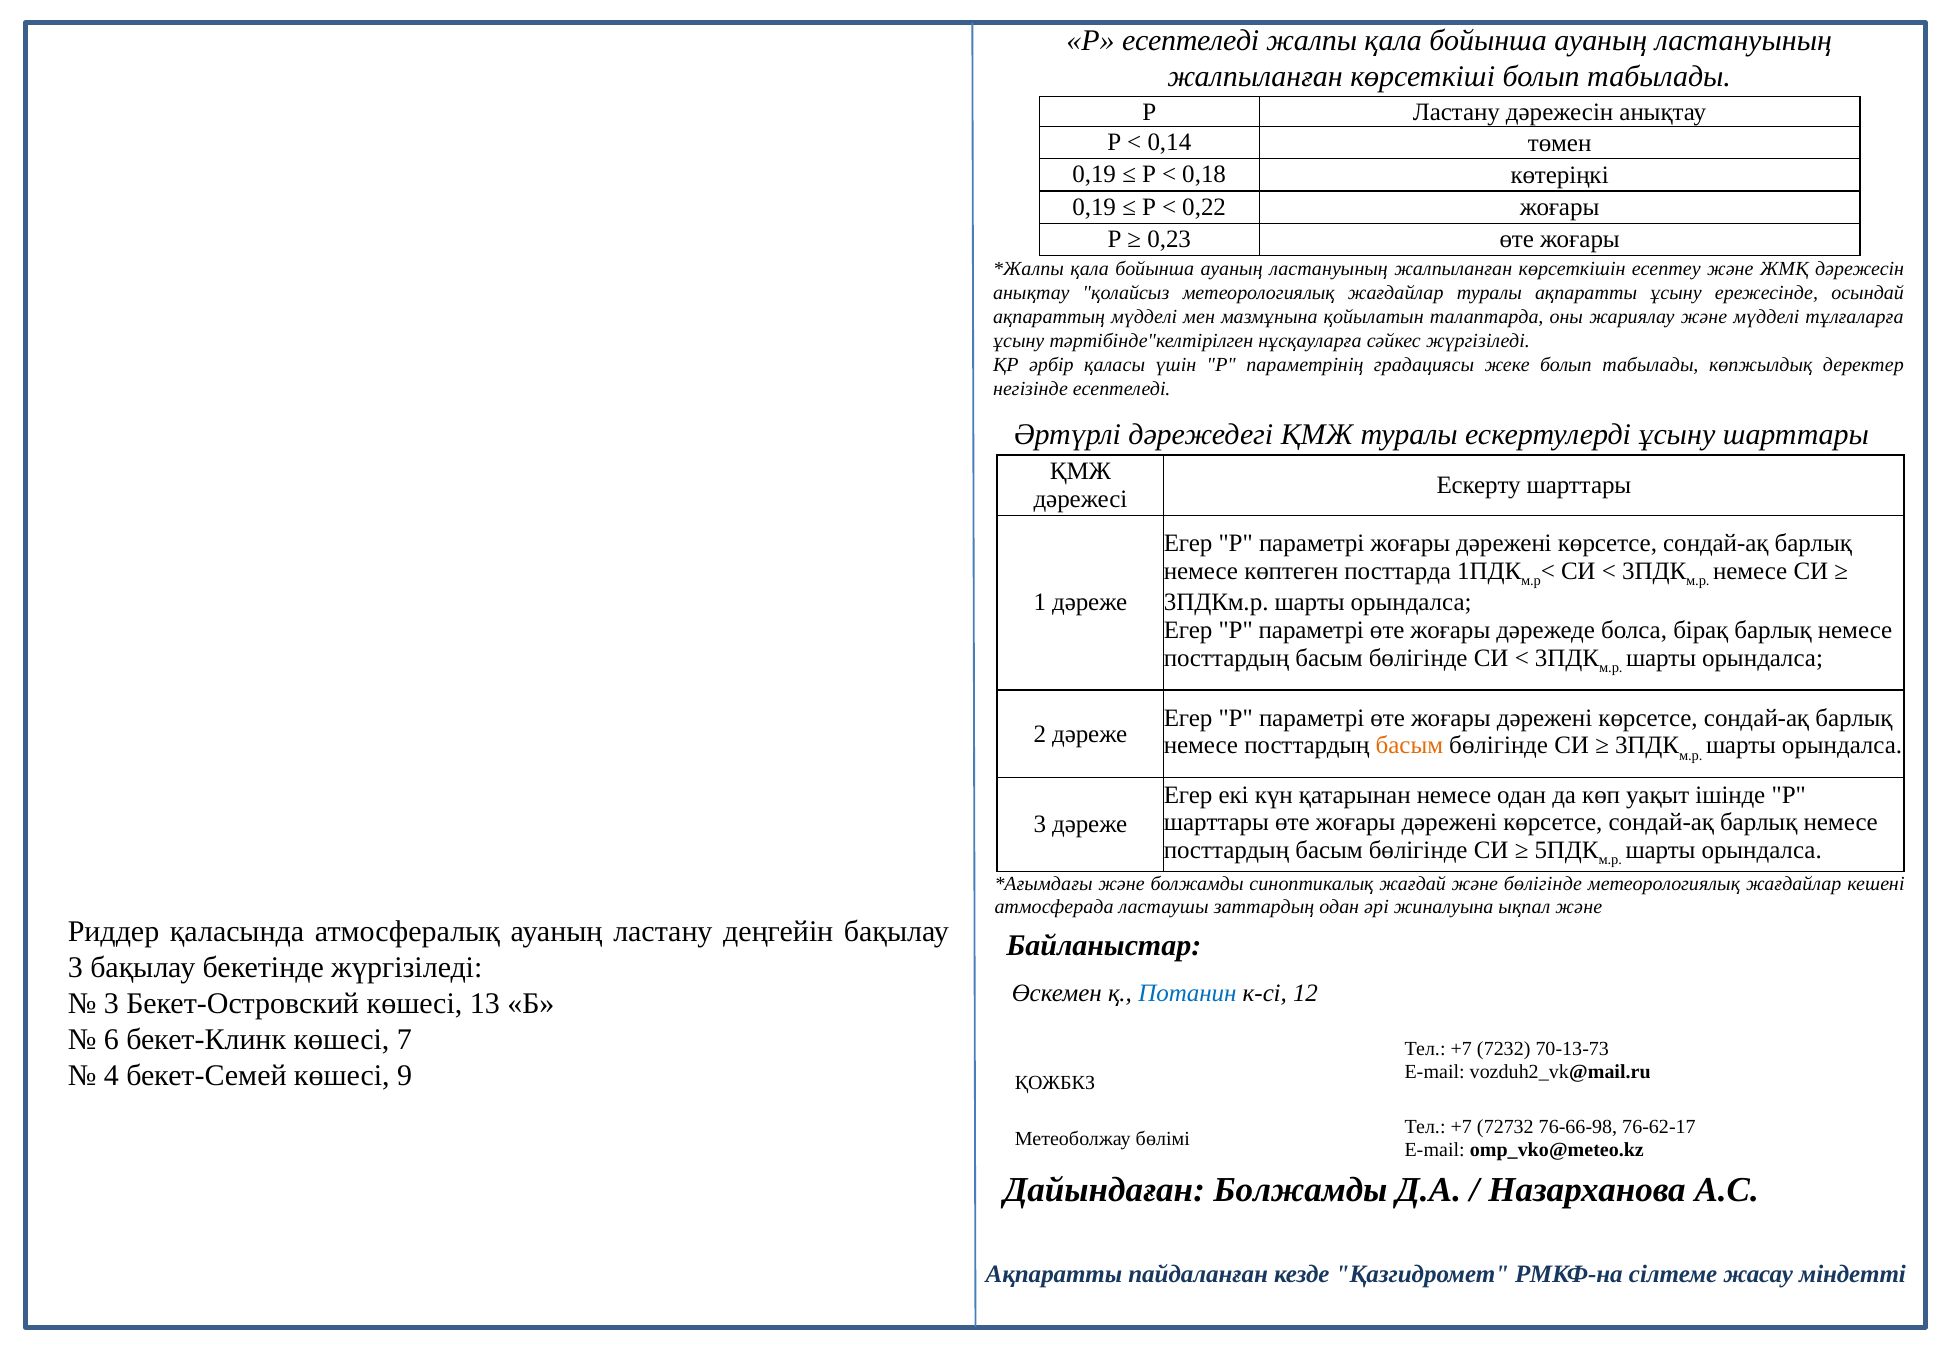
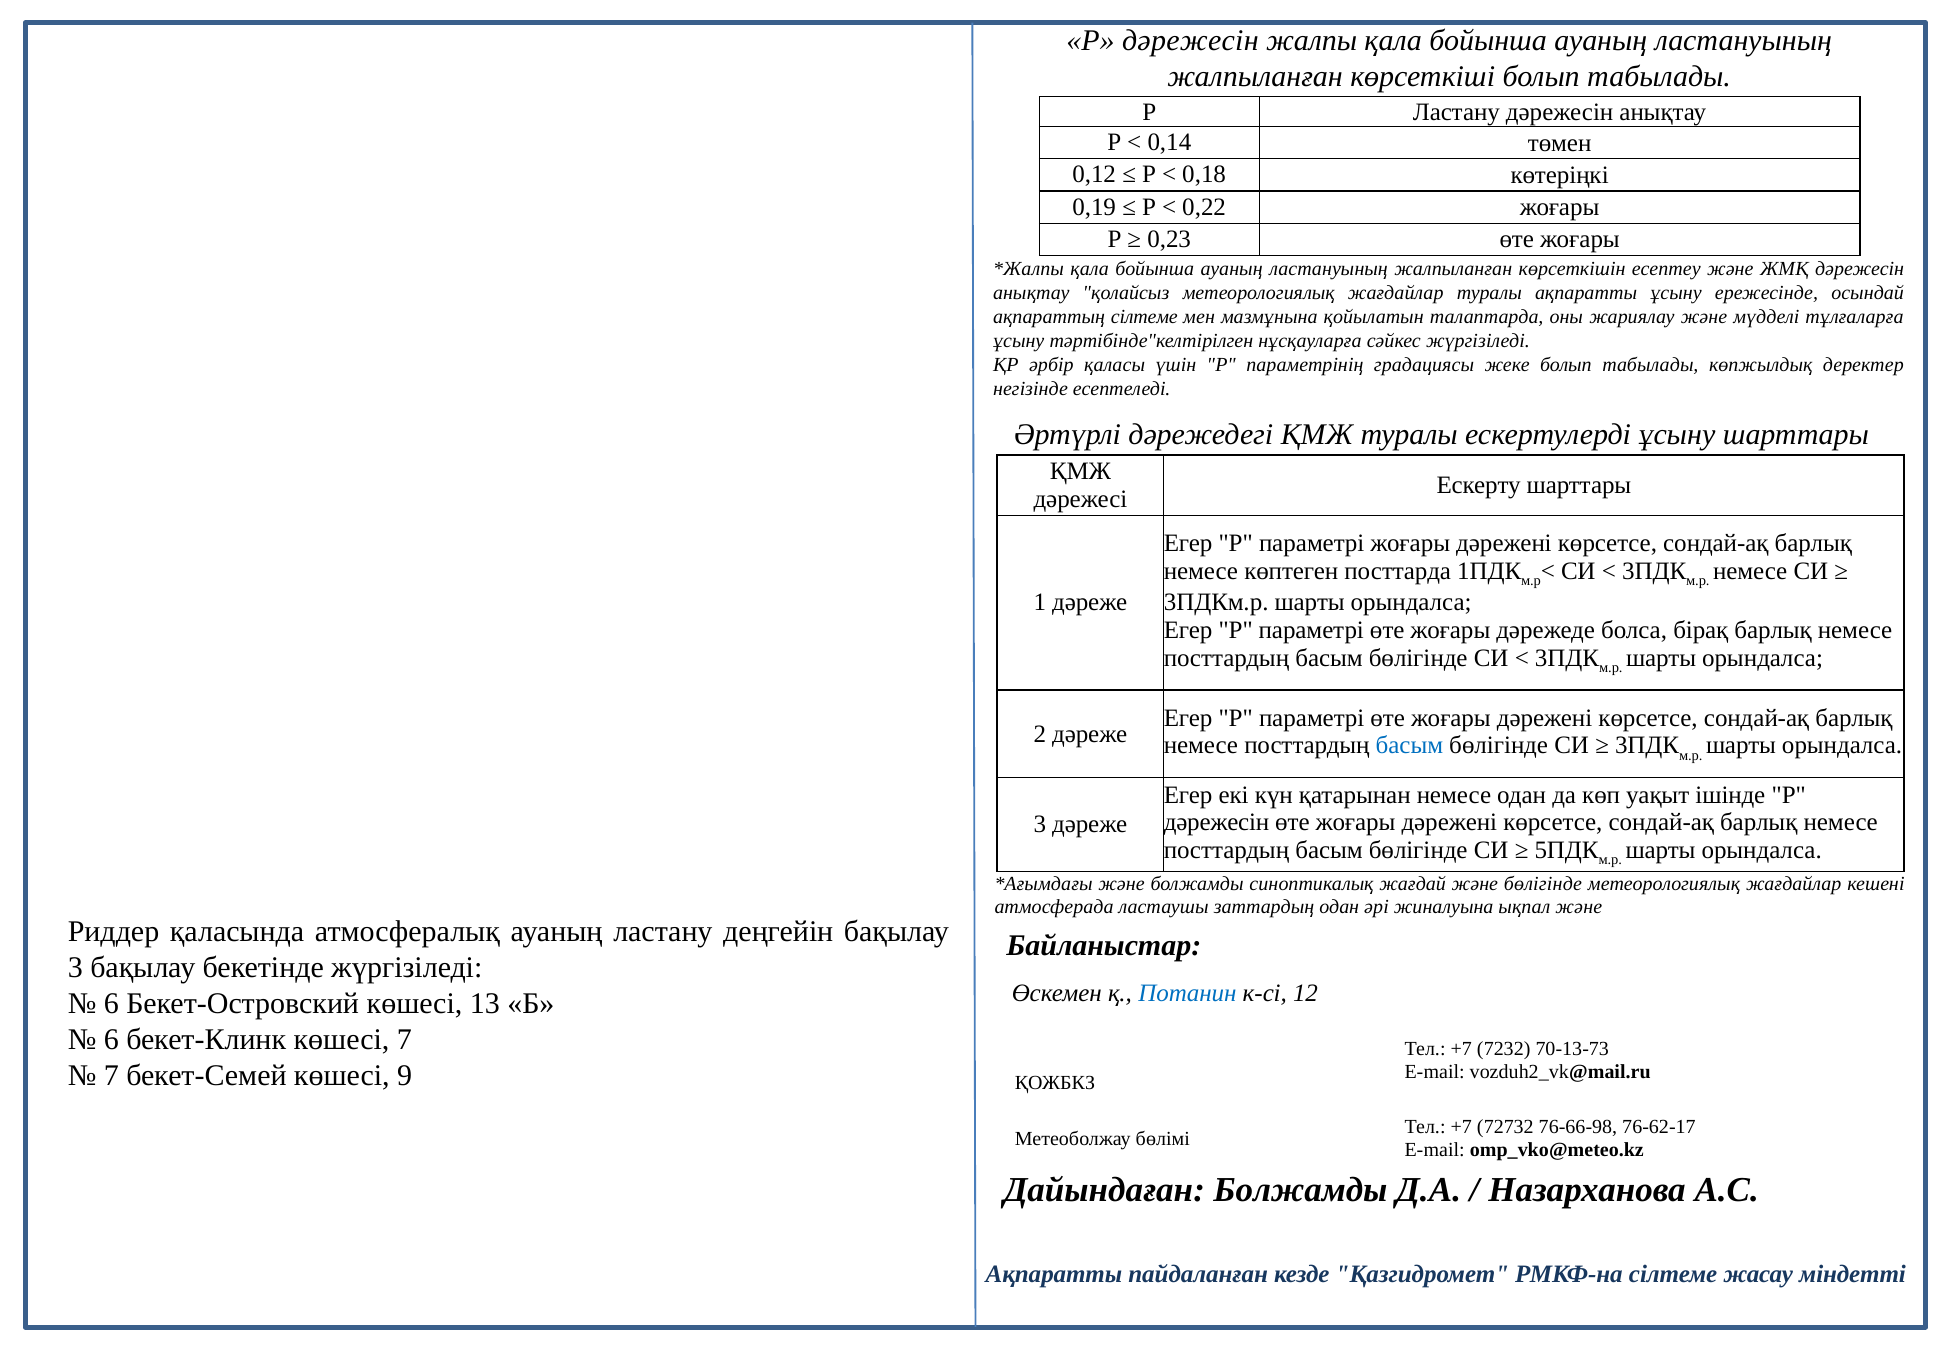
есептеледі at (1191, 40): есептеледі -> дәрежесін
0,19 at (1094, 175): 0,19 -> 0,12
ақпараттың мүдделі: мүдделі -> сілтеме
басым at (1409, 746) colour: orange -> blue
шарттары at (1216, 823): шарттары -> дәрежесін
3 at (111, 1004): 3 -> 6
4 at (111, 1076): 4 -> 7
